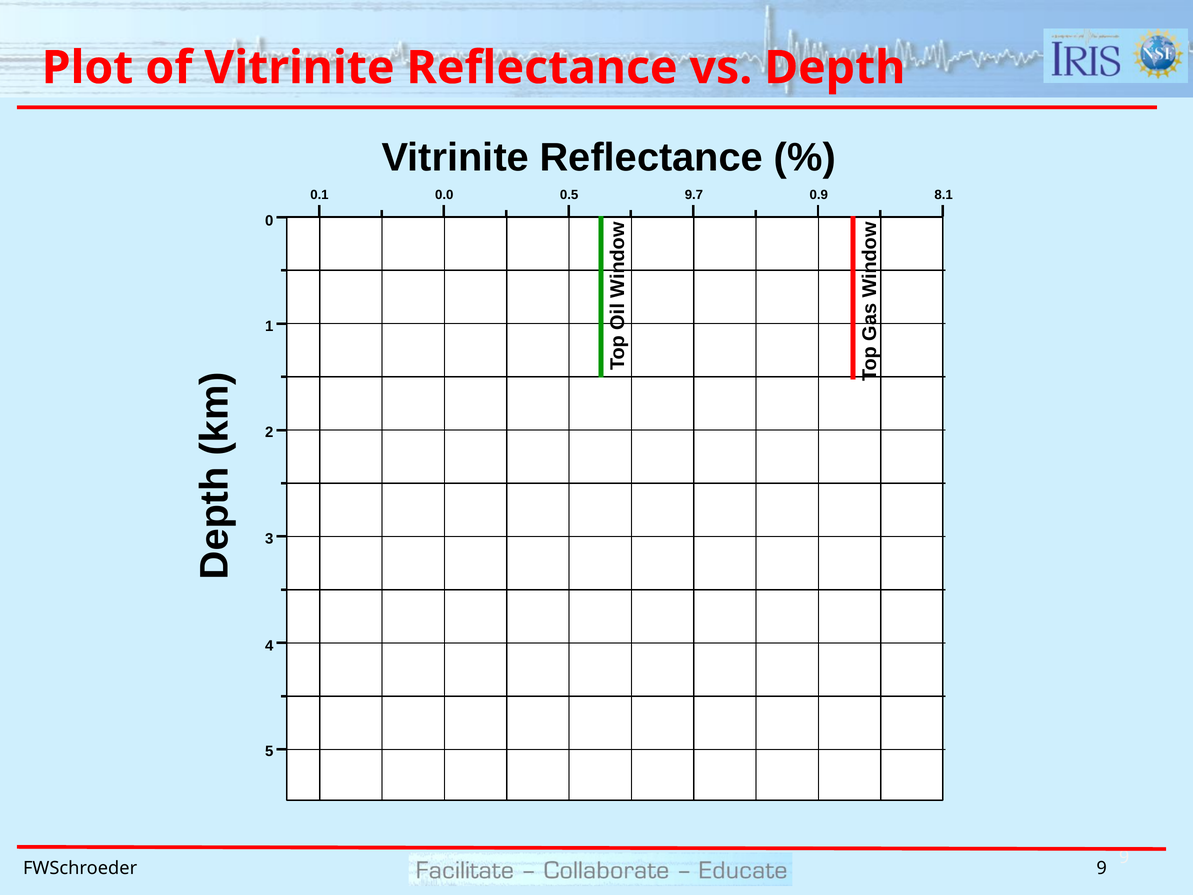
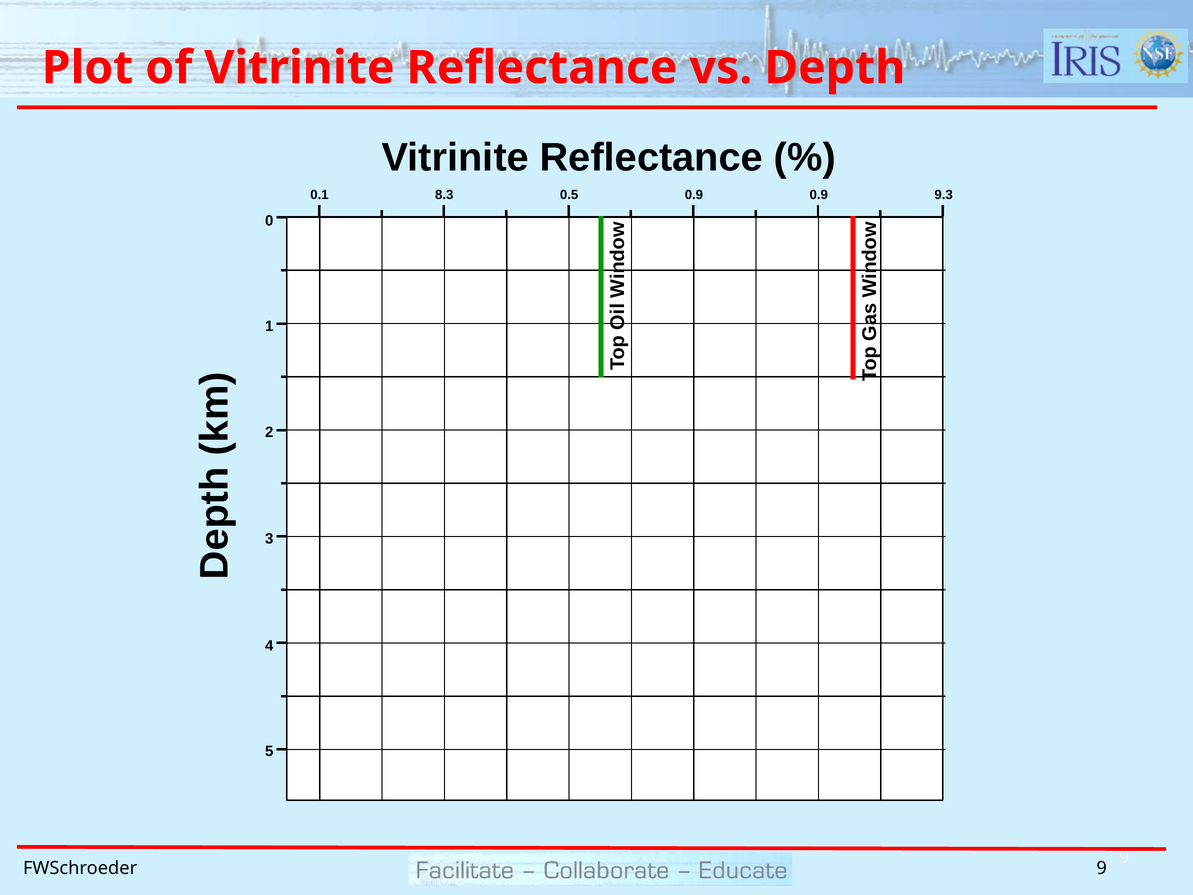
0.0: 0.0 -> 8.3
0.5 9.7: 9.7 -> 0.9
8.1: 8.1 -> 9.3
